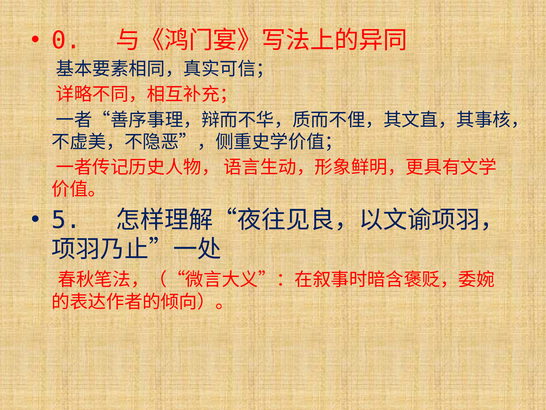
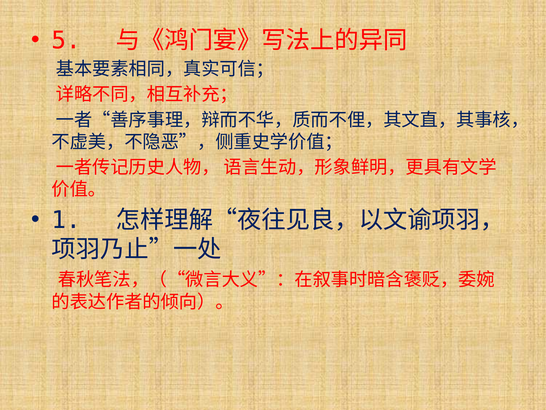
0: 0 -> 5
5: 5 -> 1
